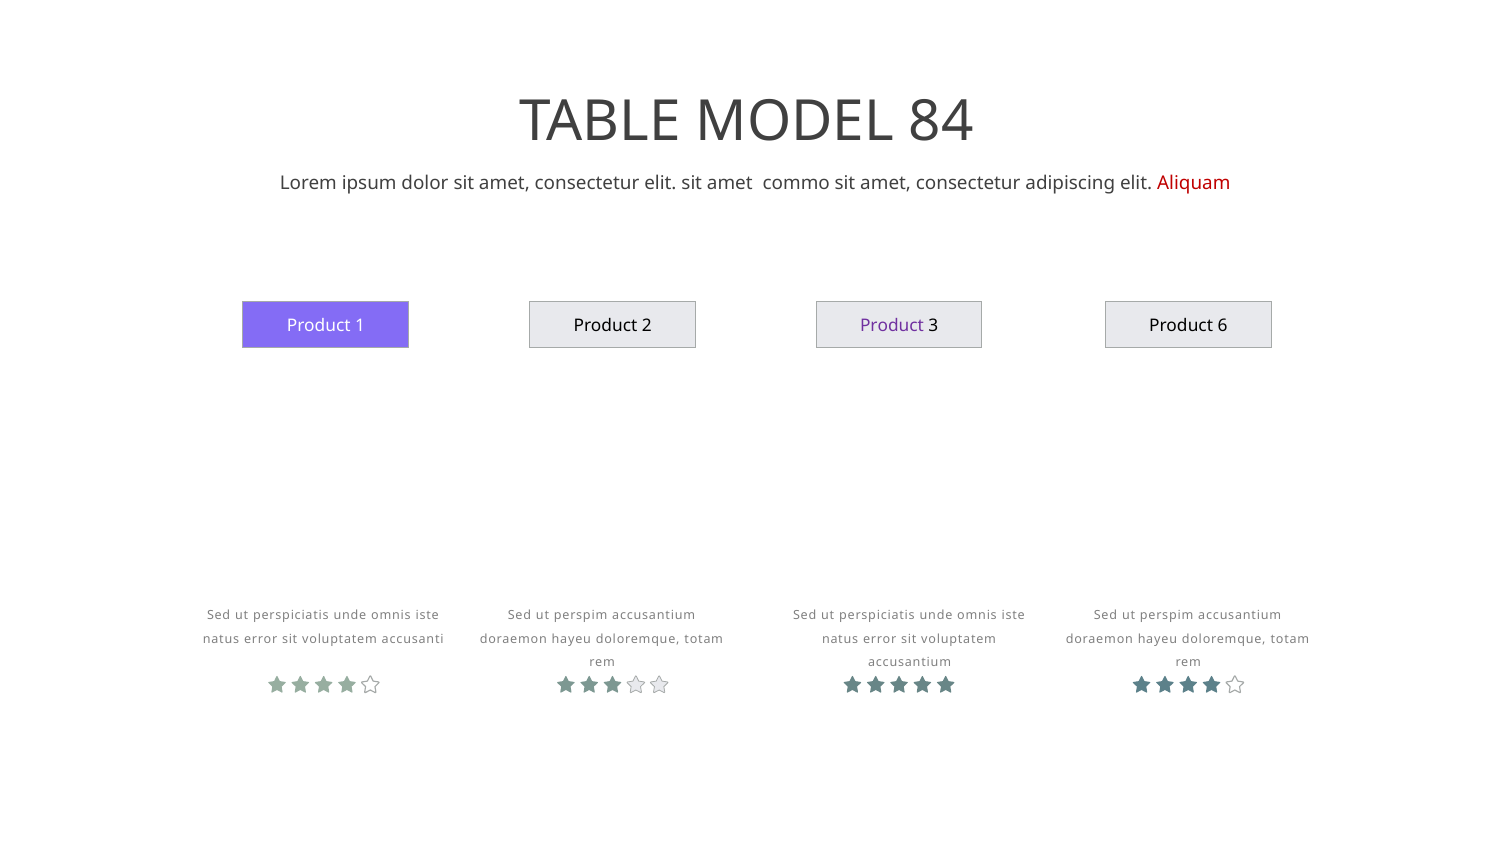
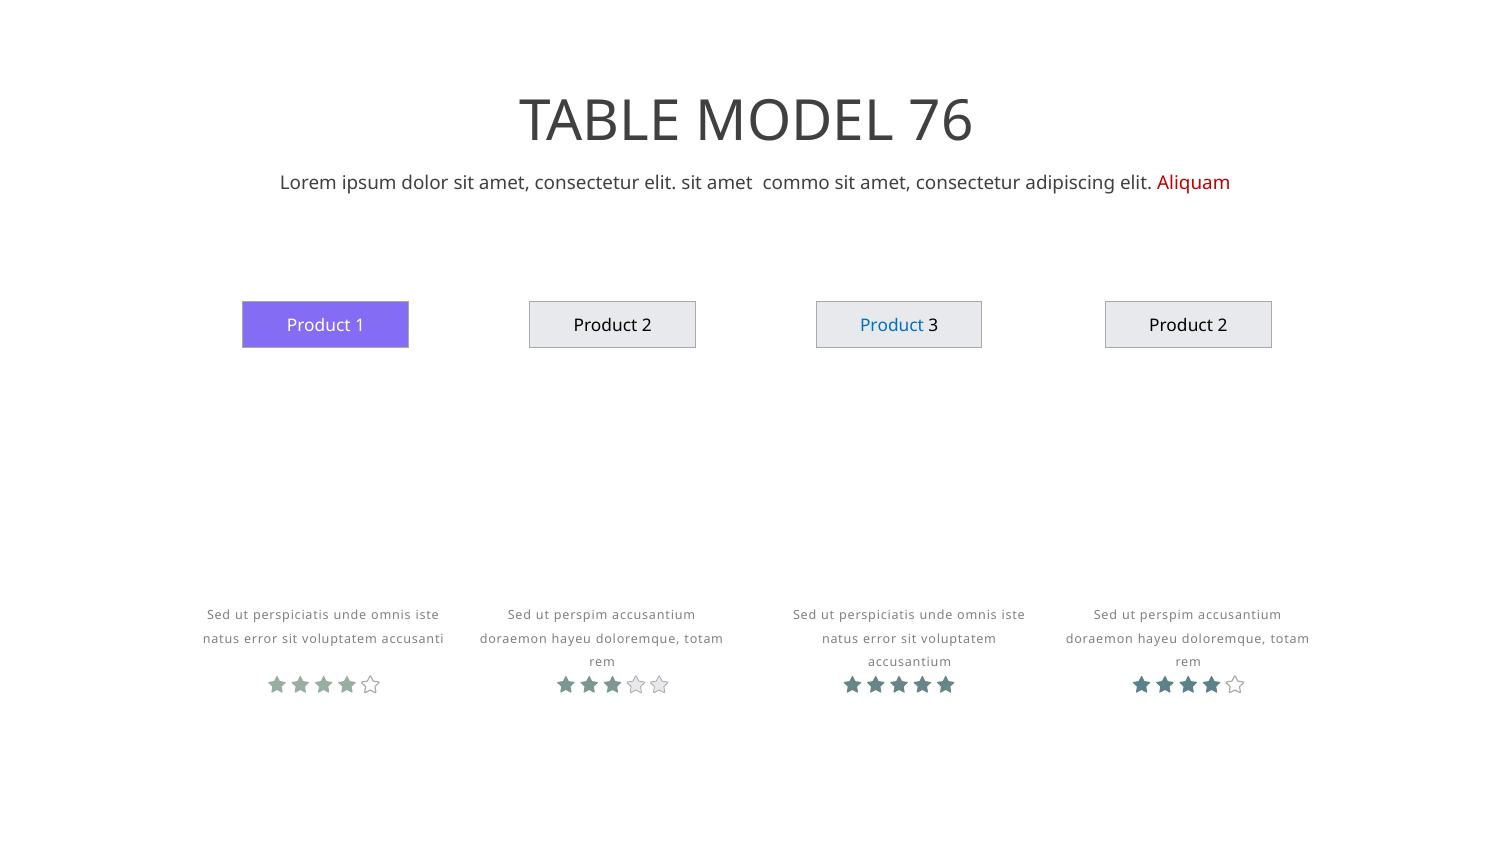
84: 84 -> 76
Product at (892, 325) colour: purple -> blue
1 Product 6: 6 -> 2
